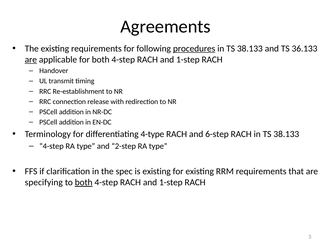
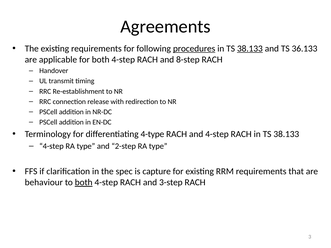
38.133 at (250, 49) underline: none -> present
are at (31, 60) underline: present -> none
1-step at (188, 60): 1-step -> 8-step
and 6-step: 6-step -> 4-step
is existing: existing -> capture
specifying: specifying -> behaviour
1-step at (171, 183): 1-step -> 3-step
